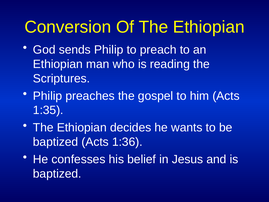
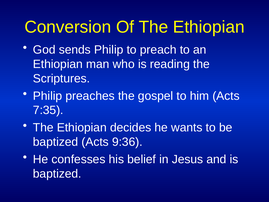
1:35: 1:35 -> 7:35
1:36: 1:36 -> 9:36
